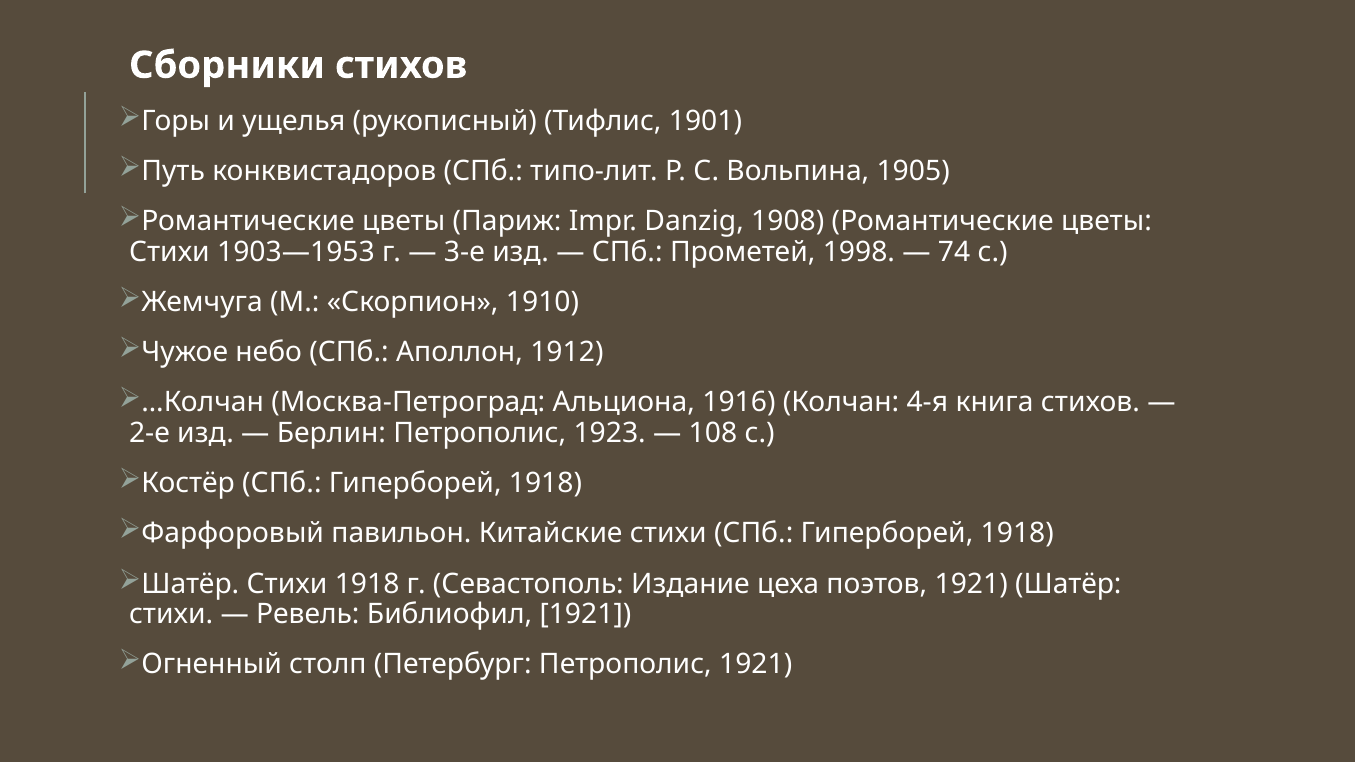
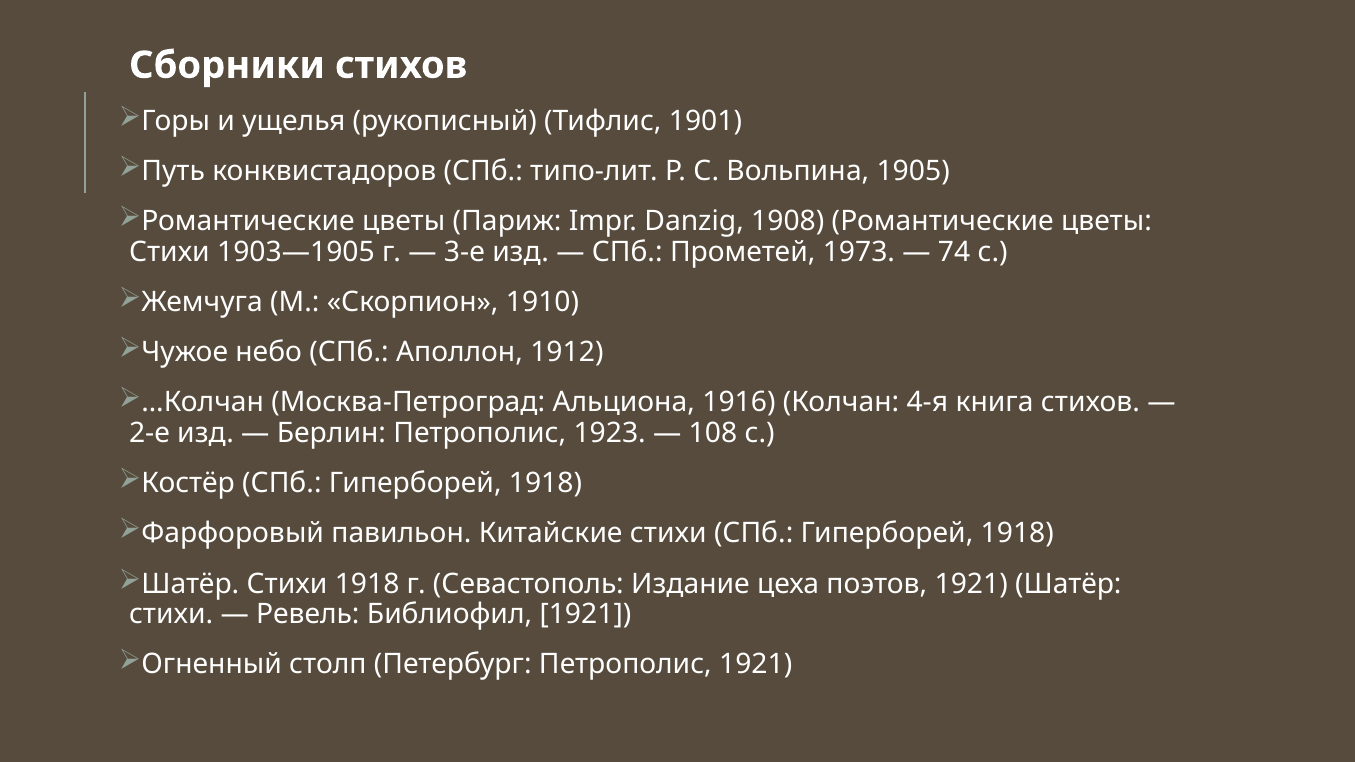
1903—1953: 1903—1953 -> 1903—1905
1998: 1998 -> 1973
